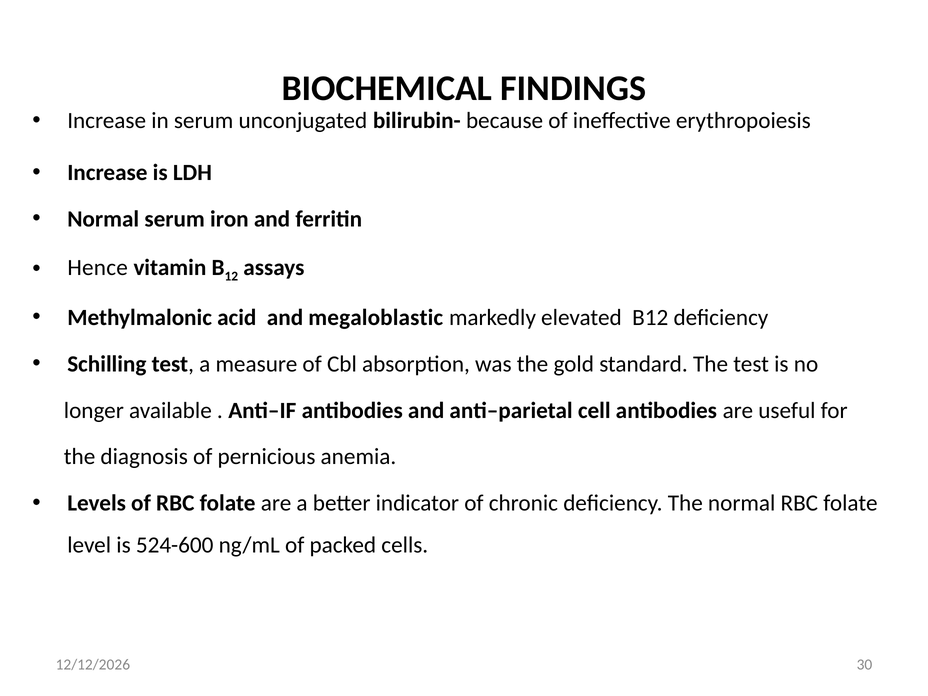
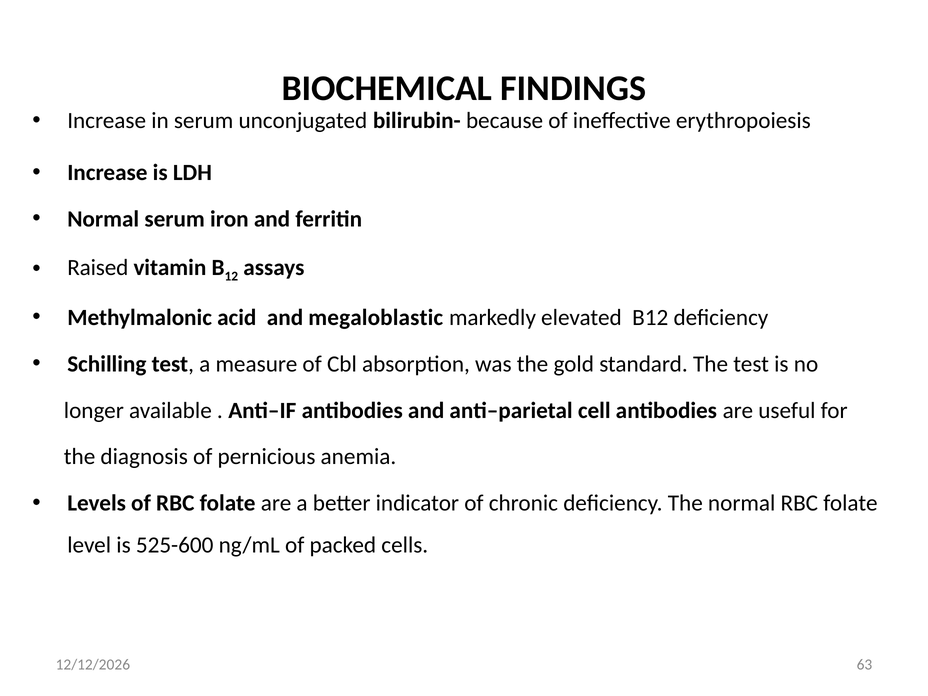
Hence: Hence -> Raised
524-600: 524-600 -> 525-600
30: 30 -> 63
